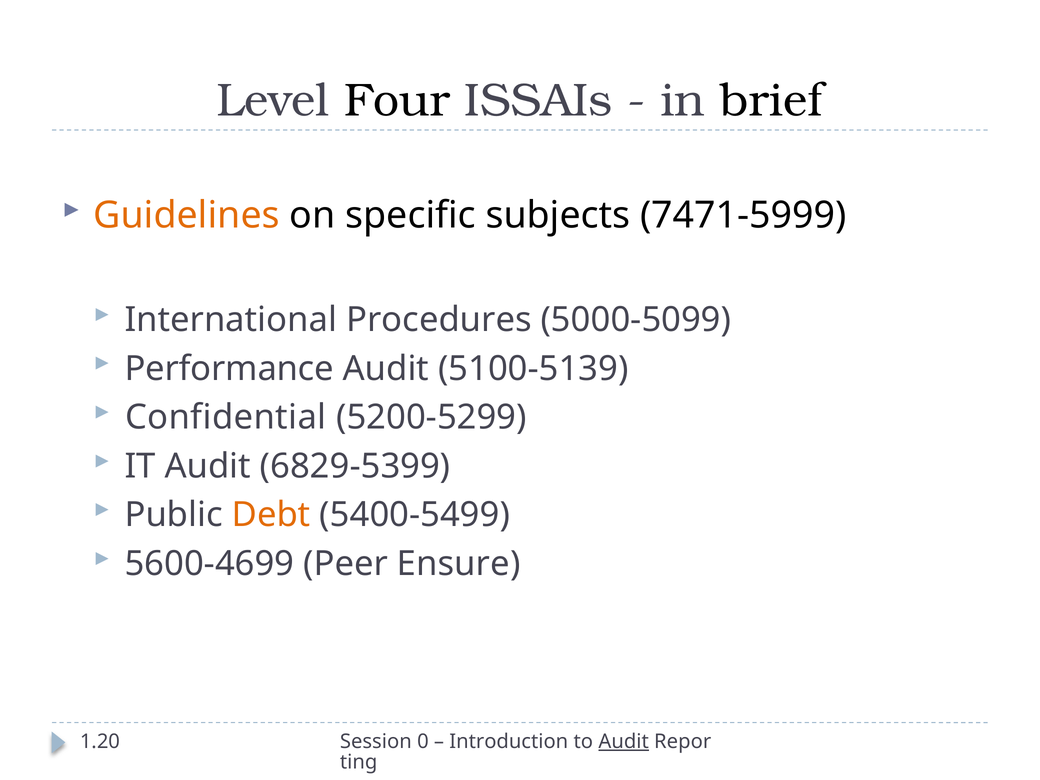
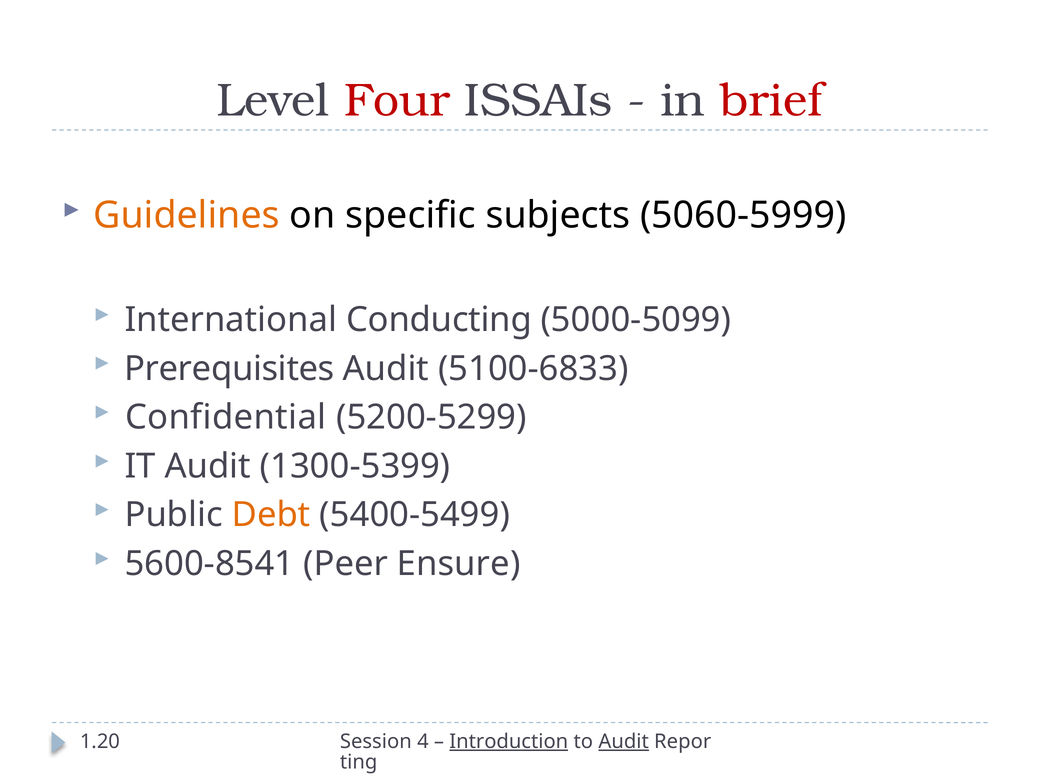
Four colour: black -> red
brief colour: black -> red
7471-5999: 7471-5999 -> 5060-5999
Procedures: Procedures -> Conducting
Performance: Performance -> Prerequisites
5100-5139: 5100-5139 -> 5100-6833
6829-5399: 6829-5399 -> 1300-5399
5600-4699: 5600-4699 -> 5600-8541
0: 0 -> 4
Introduction underline: none -> present
